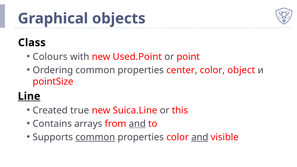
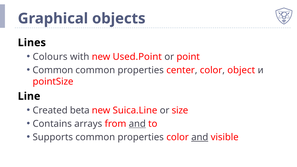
Class: Class -> Lines
Ordering at (53, 70): Ordering -> Common
Line underline: present -> none
true: true -> beta
this: this -> size
common at (95, 137) underline: present -> none
